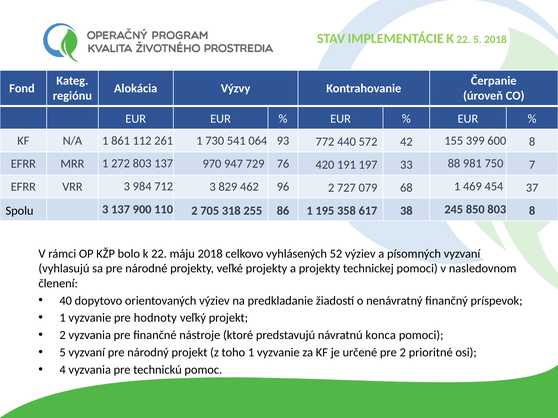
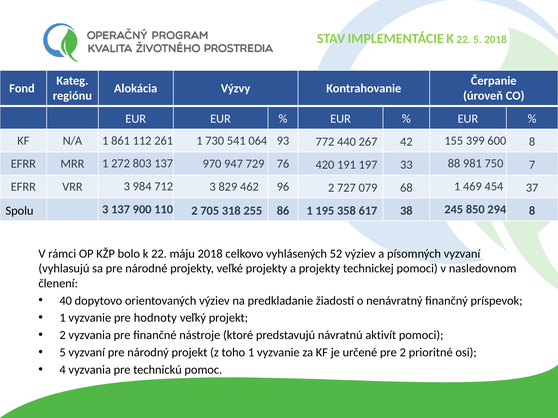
572: 572 -> 267
850 803: 803 -> 294
konca: konca -> aktivít
